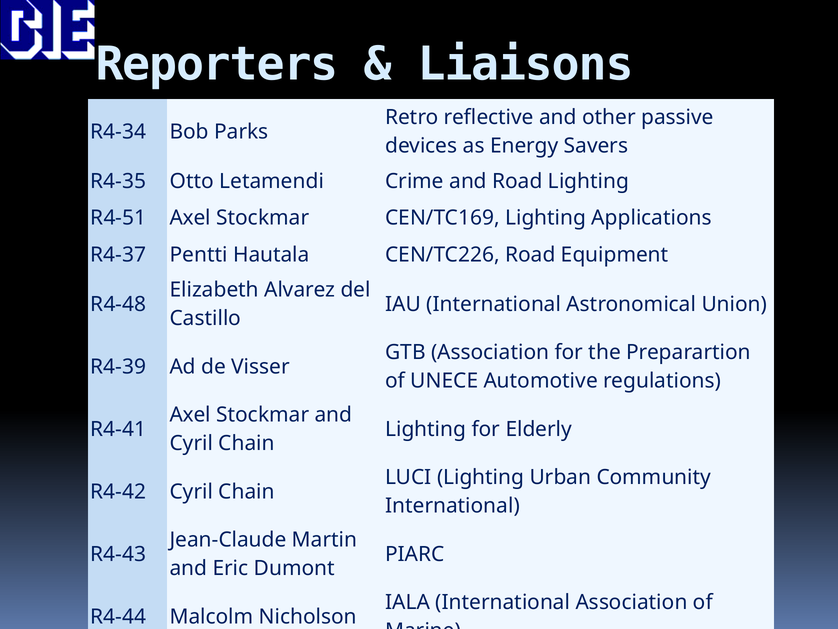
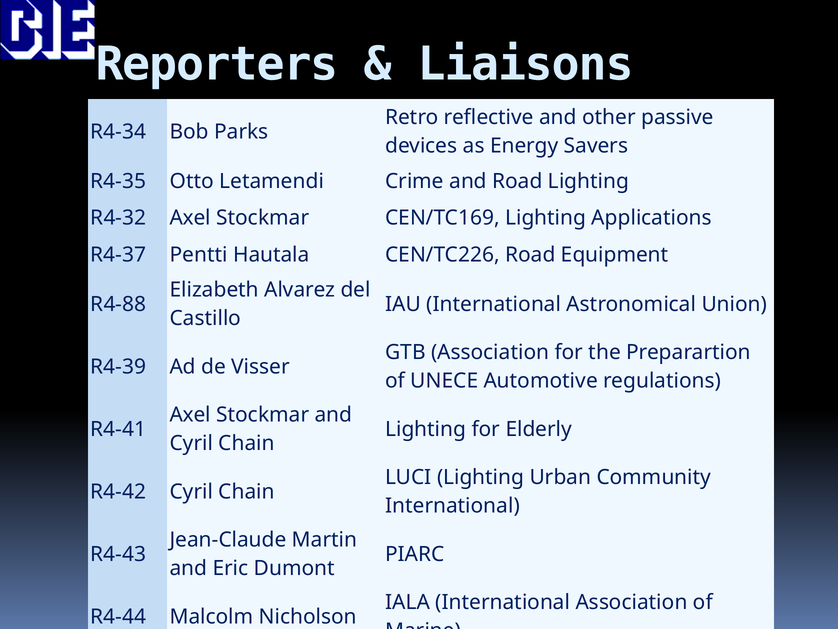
R4-51: R4-51 -> R4-32
R4-48: R4-48 -> R4-88
